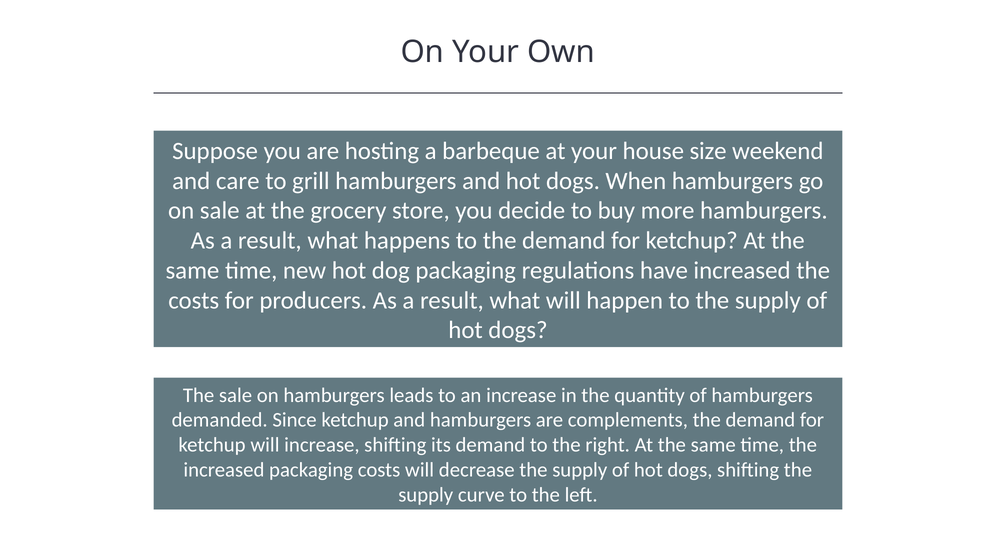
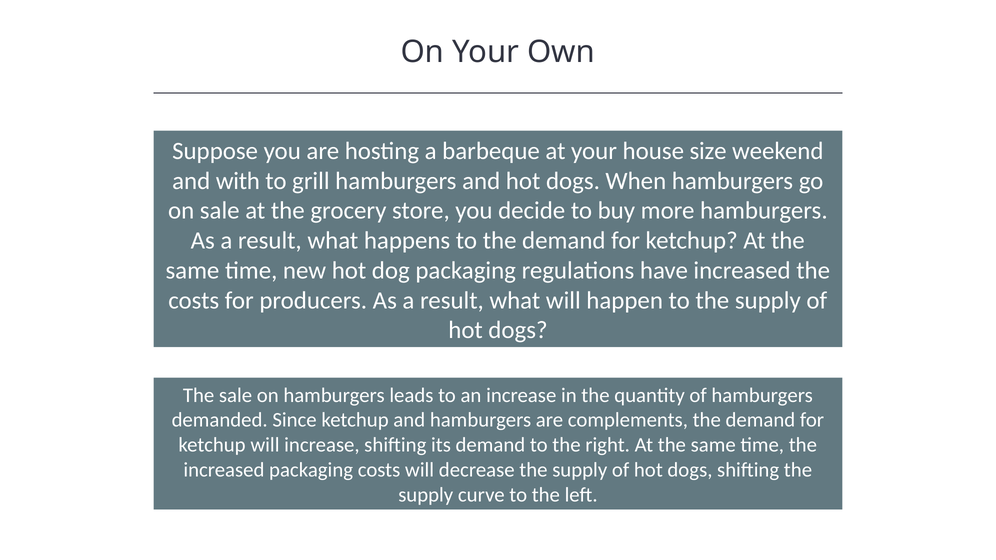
care: care -> with
